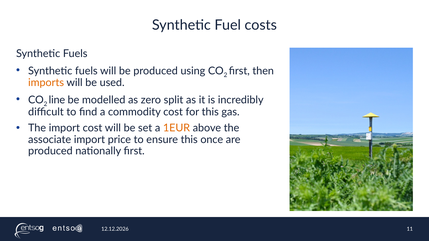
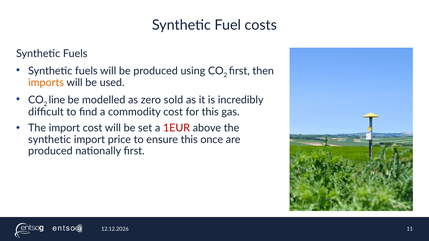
split: split -> sold
1EUR colour: orange -> red
associate at (50, 140): associate -> synthetic
